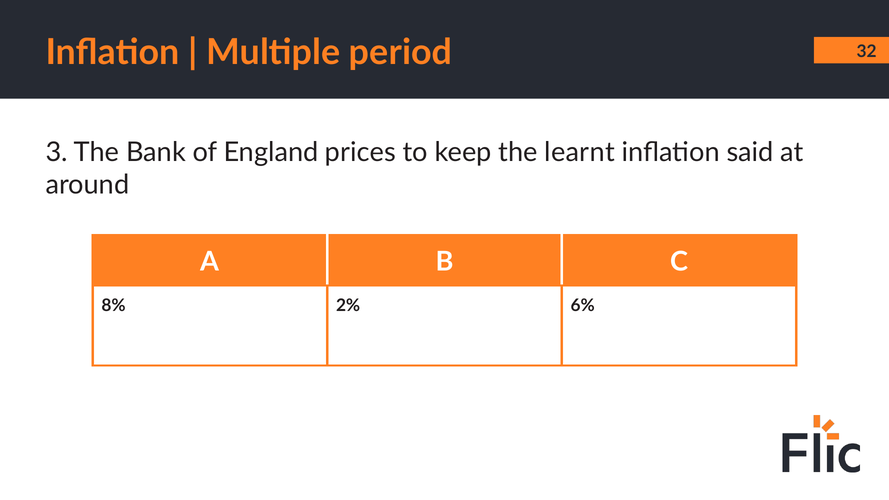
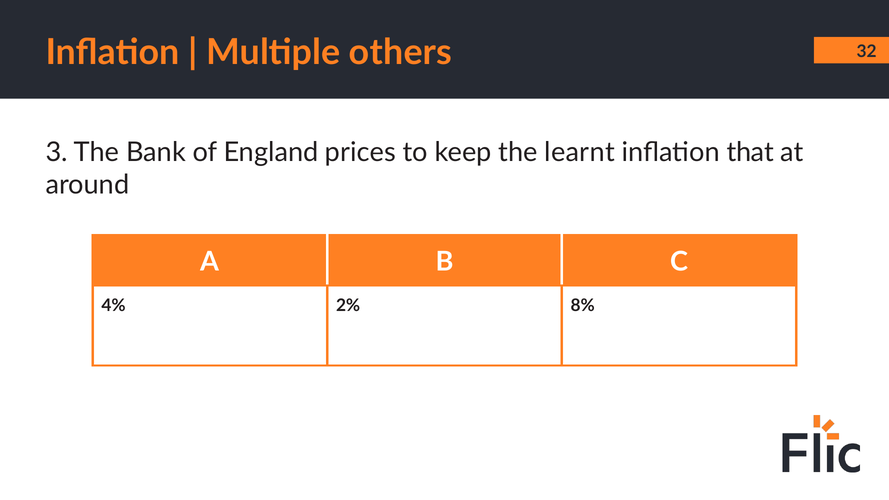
period: period -> others
said: said -> that
8%: 8% -> 4%
6%: 6% -> 8%
